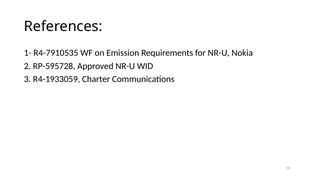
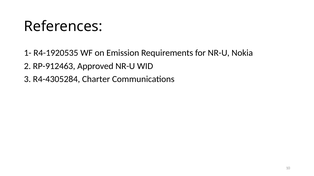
R4-7910535: R4-7910535 -> R4-1920535
RP-595728: RP-595728 -> RP-912463
R4-1933059: R4-1933059 -> R4-4305284
